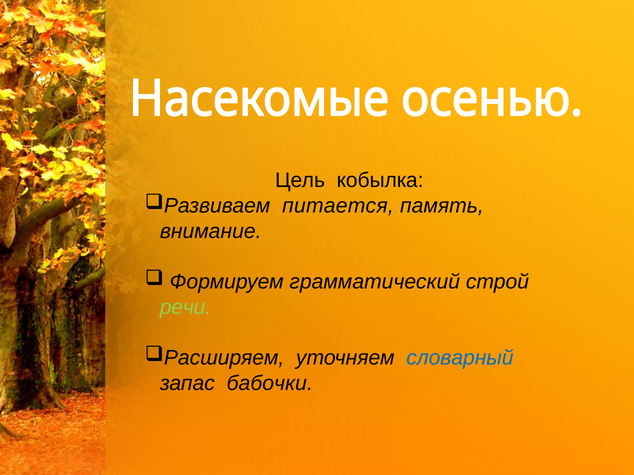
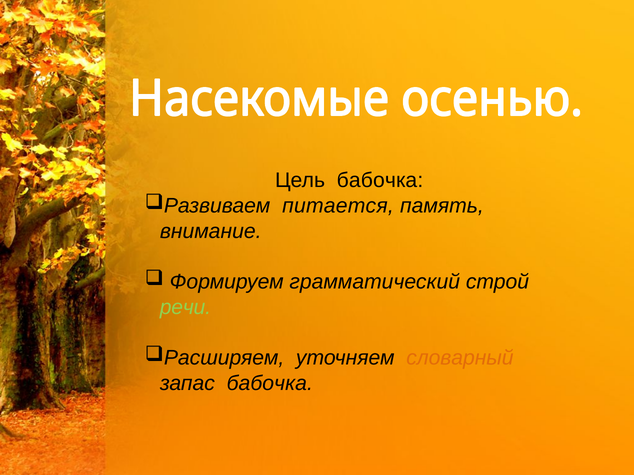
Цель кобылка: кобылка -> бабочка
словарный colour: blue -> orange
запас бабочки: бабочки -> бабочка
